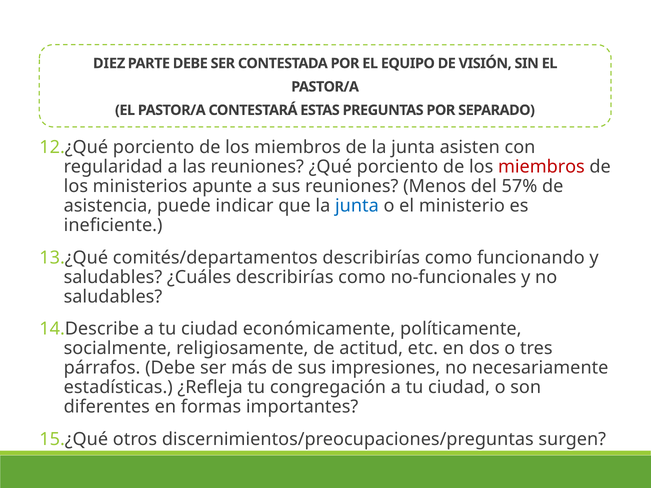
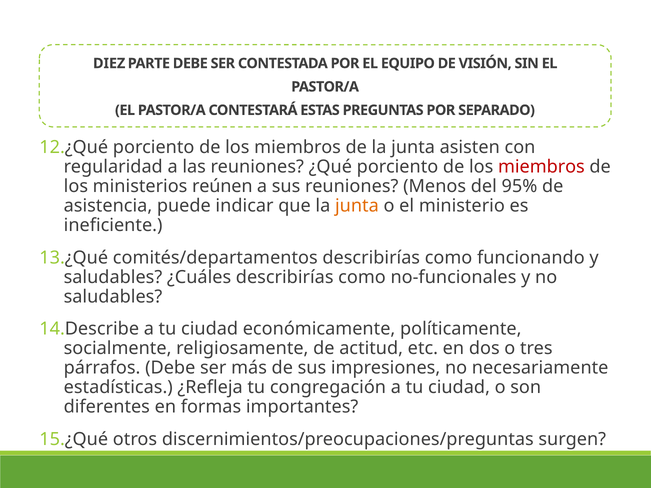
apunte: apunte -> reúnen
57%: 57% -> 95%
junta at (357, 206) colour: blue -> orange
